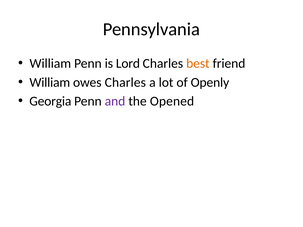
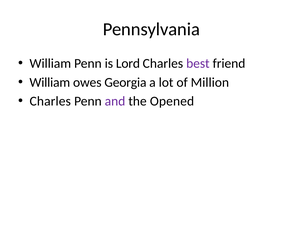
best colour: orange -> purple
owes Charles: Charles -> Georgia
Openly: Openly -> Million
Georgia at (50, 101): Georgia -> Charles
